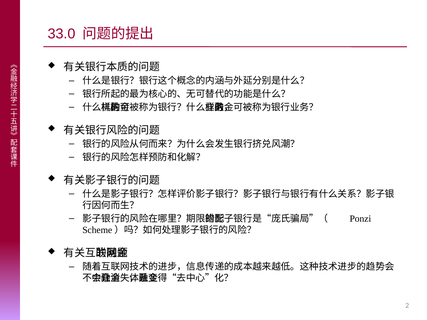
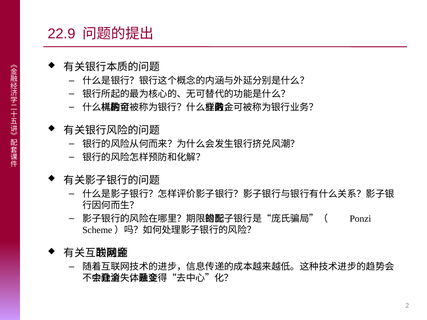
33.0: 33.0 -> 22.9
